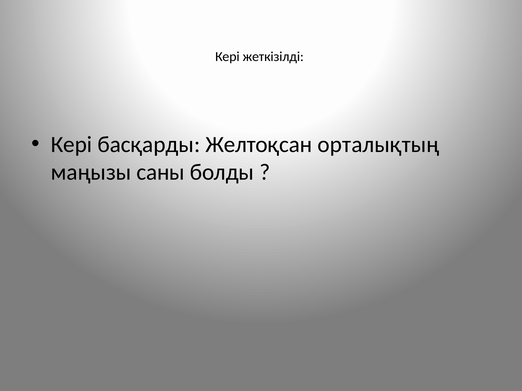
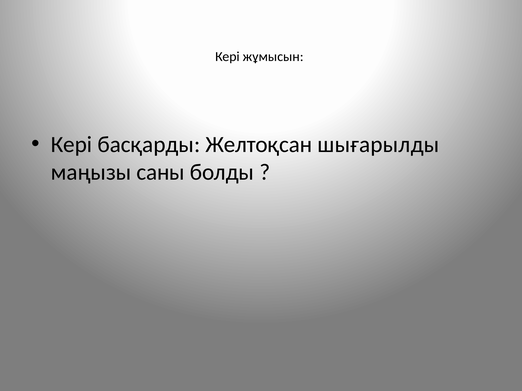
жеткізілді: жеткізілді -> жұмысын
орталықтың: орталықтың -> шығарылды
